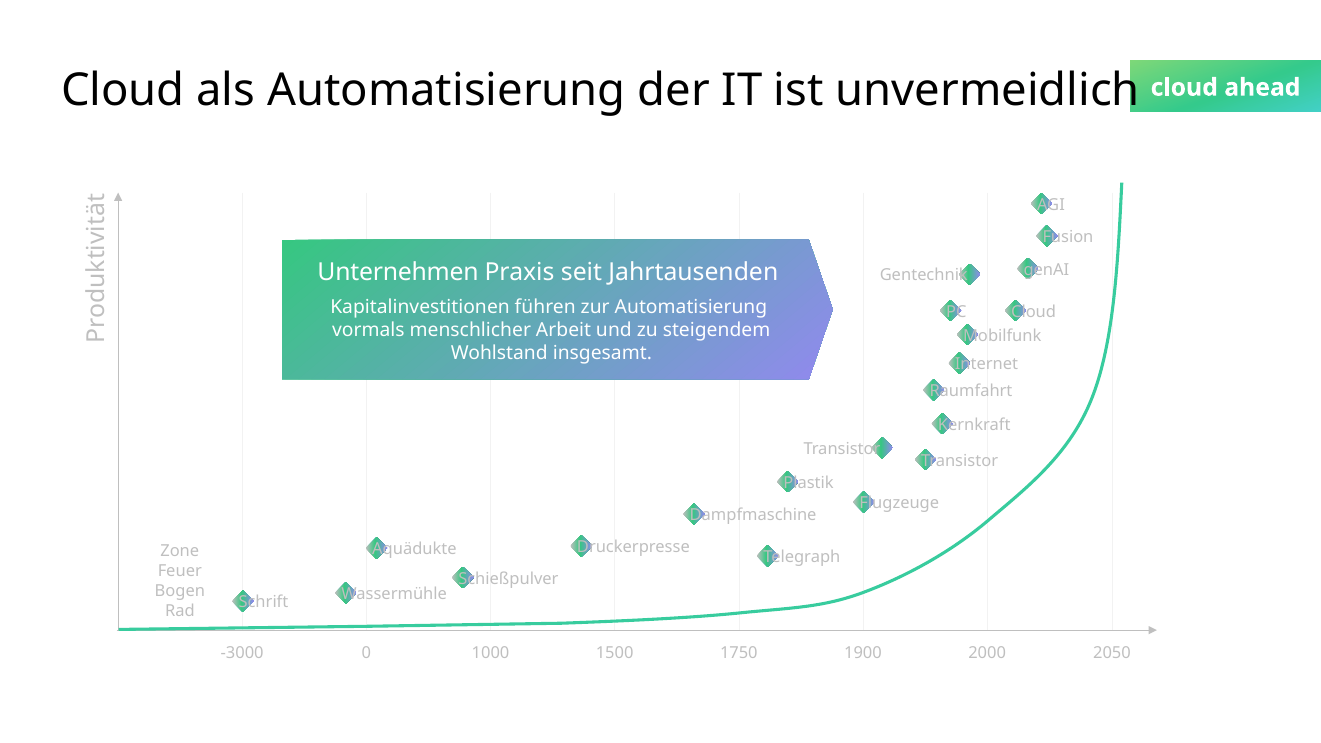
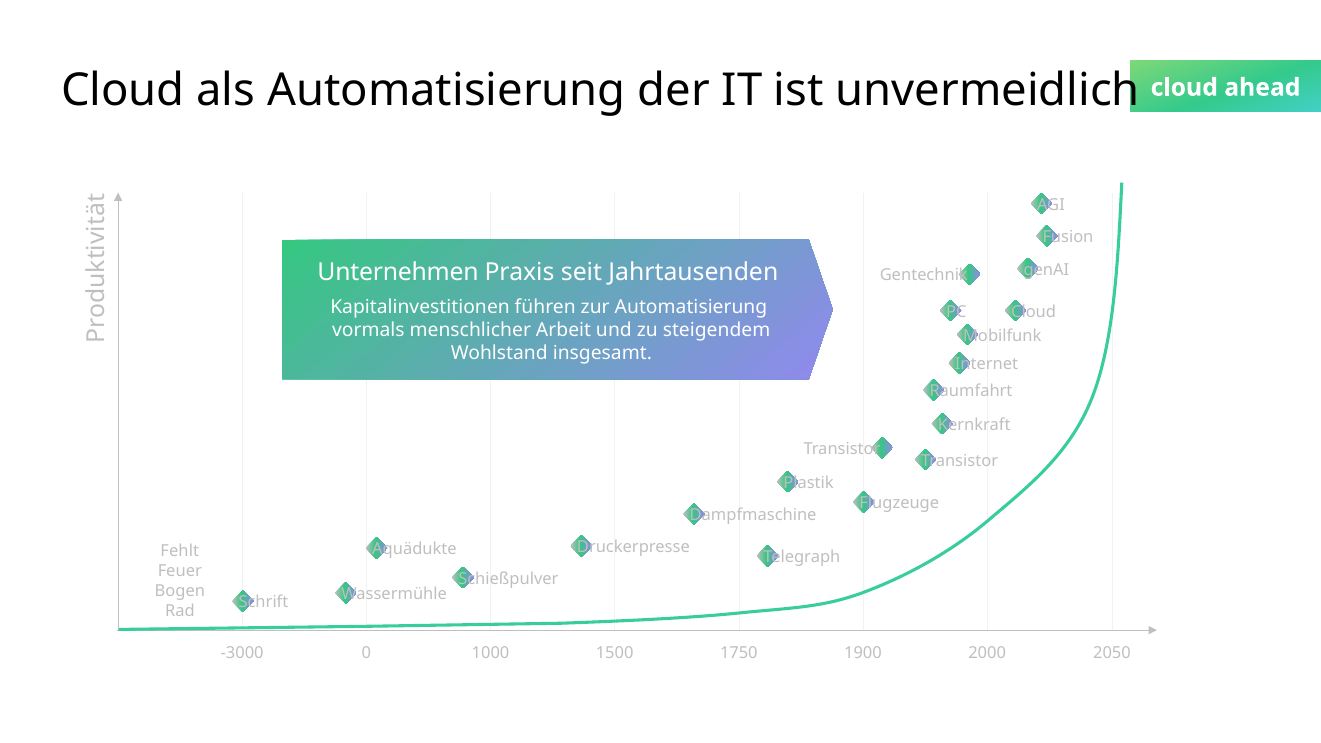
Zone: Zone -> Fehlt
